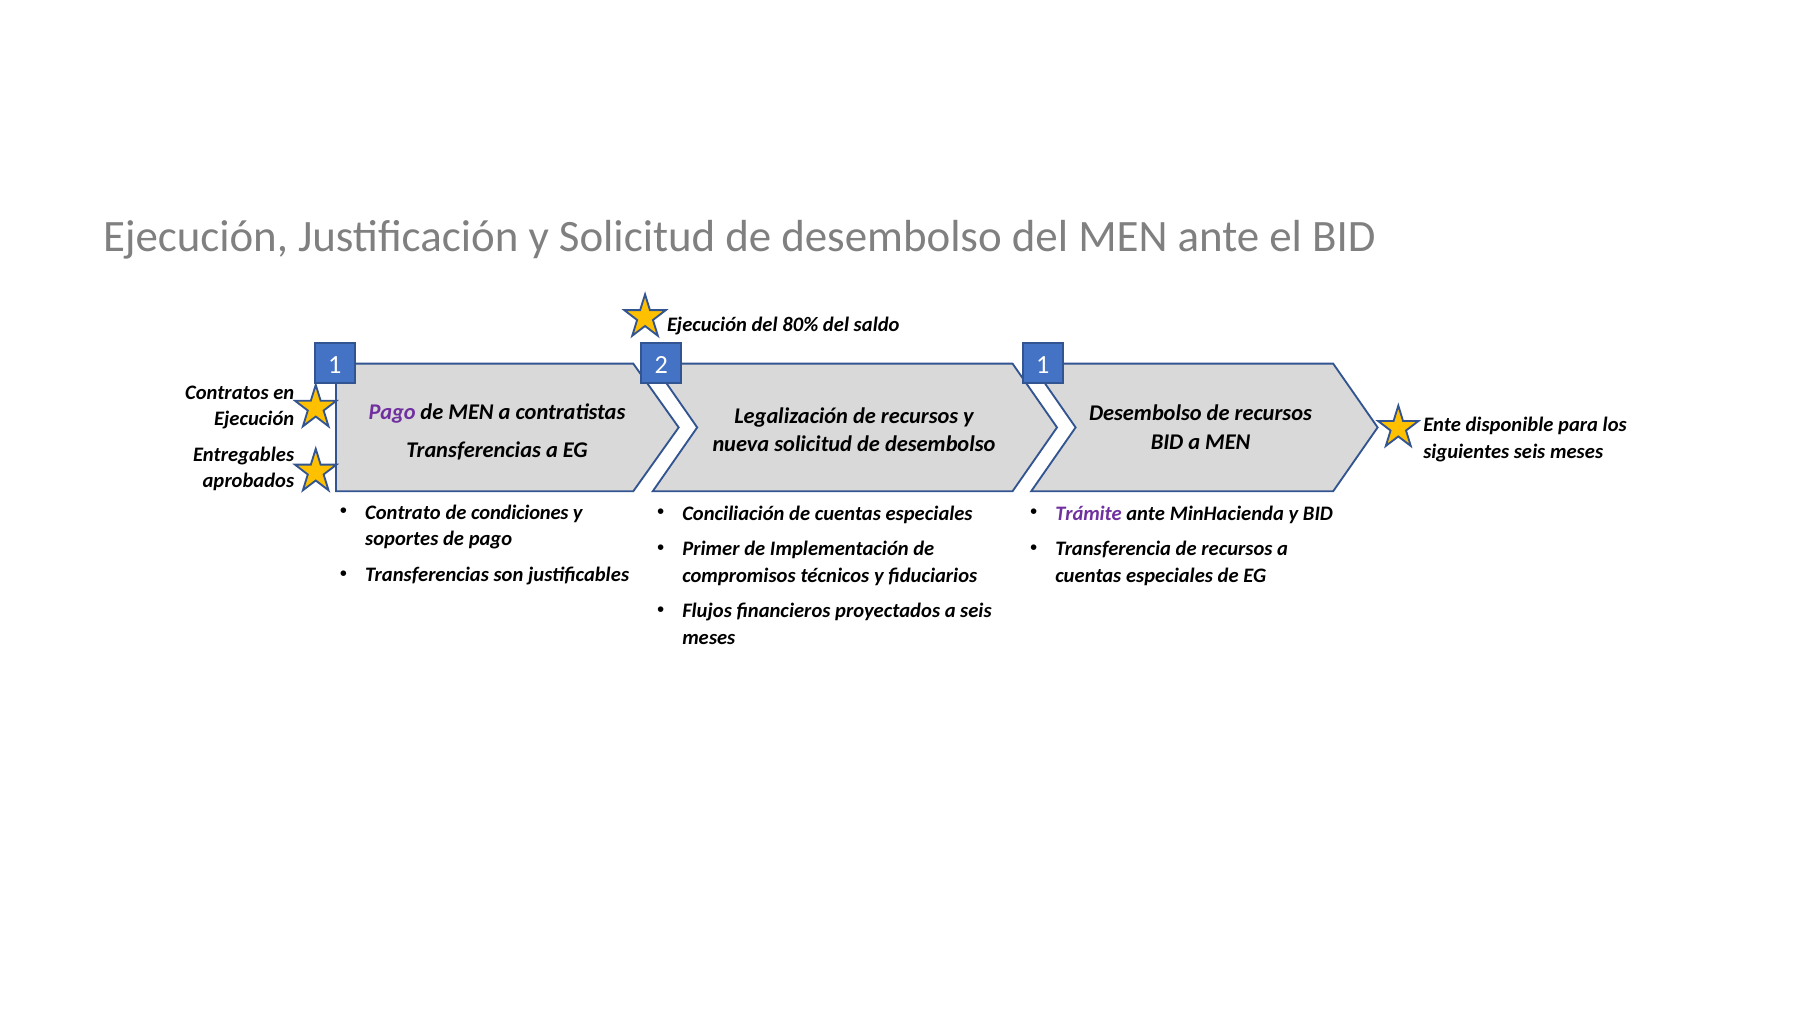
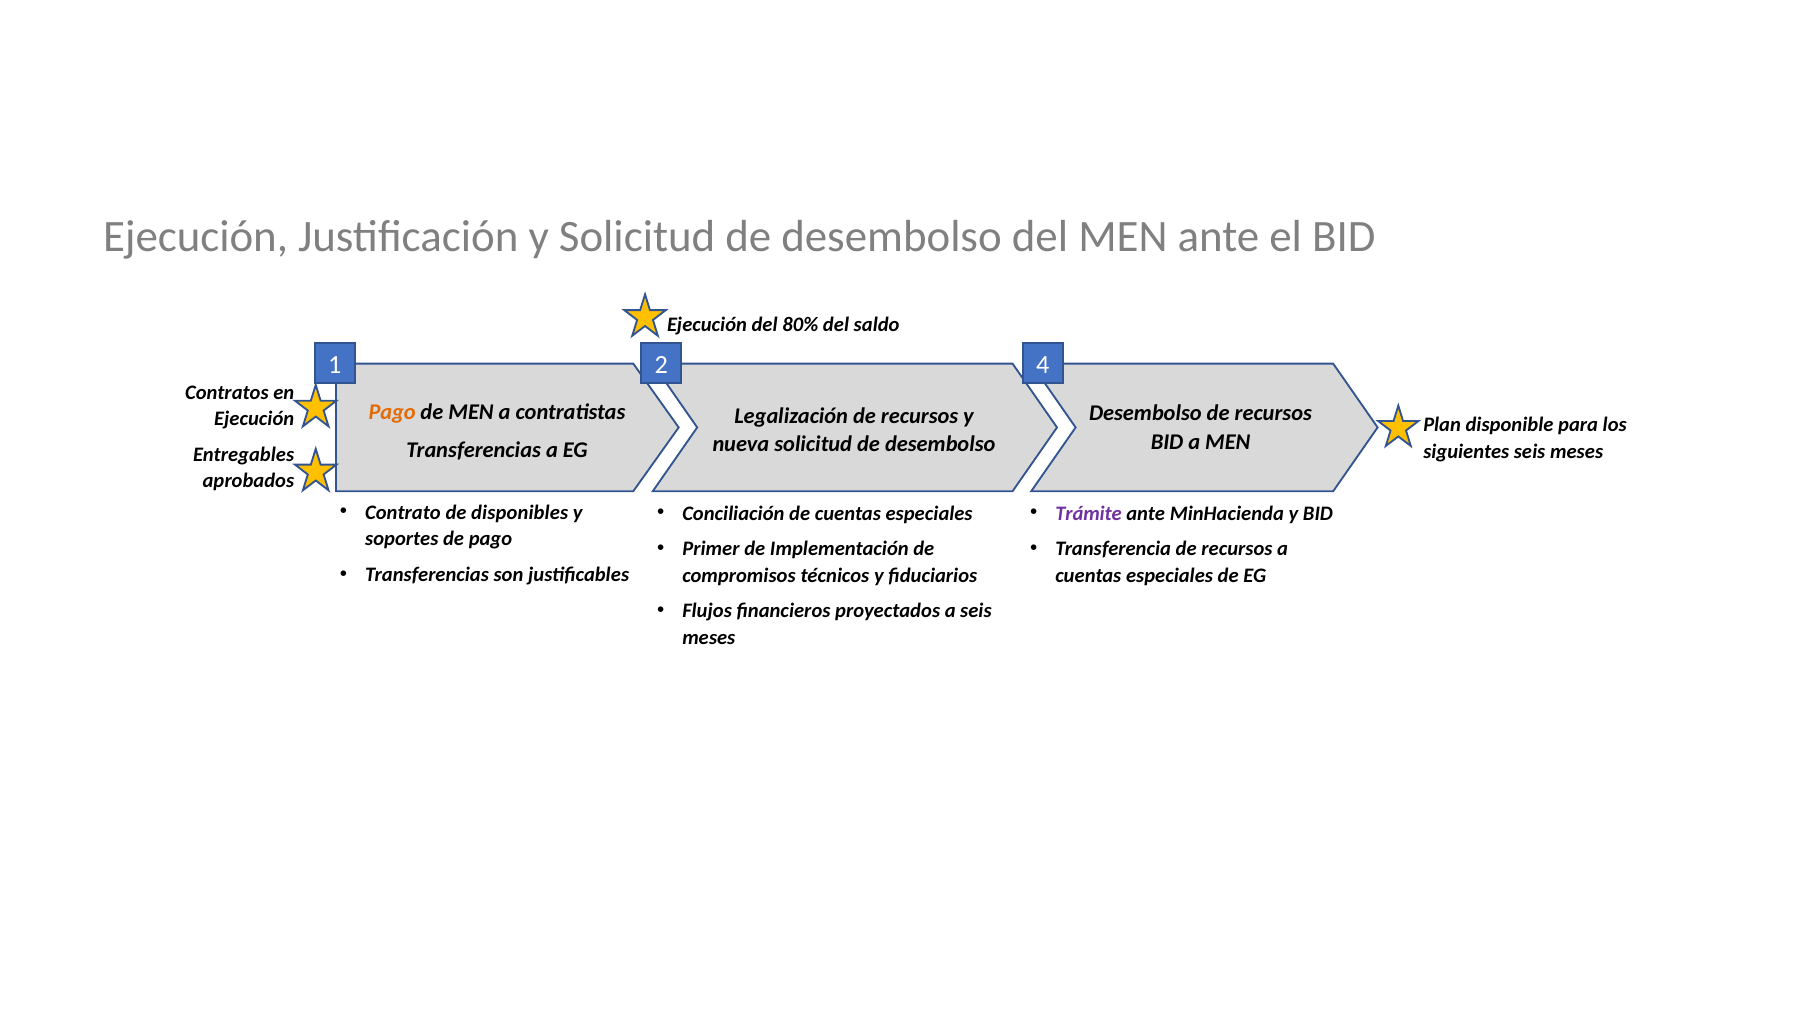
2 1: 1 -> 4
Pago at (392, 412) colour: purple -> orange
Ente: Ente -> Plan
condiciones: condiciones -> disponibles
